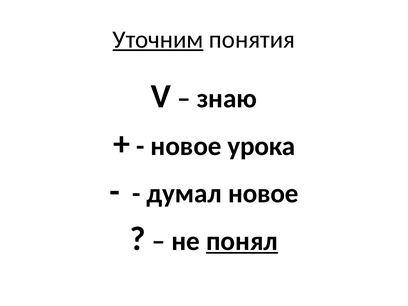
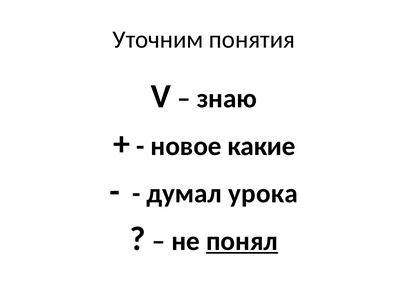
Уточним underline: present -> none
урока: урока -> какие
думал новое: новое -> урока
